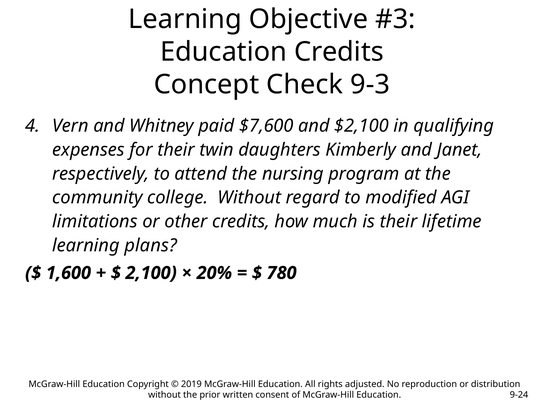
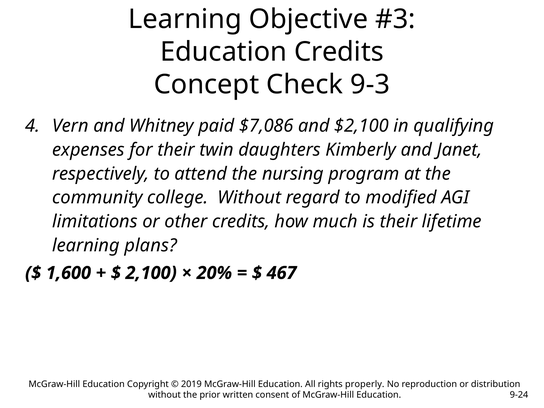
$7,600: $7,600 -> $7,086
780: 780 -> 467
adjusted: adjusted -> properly
